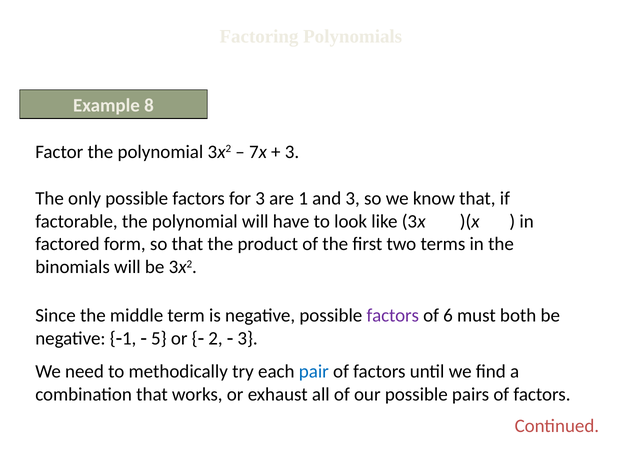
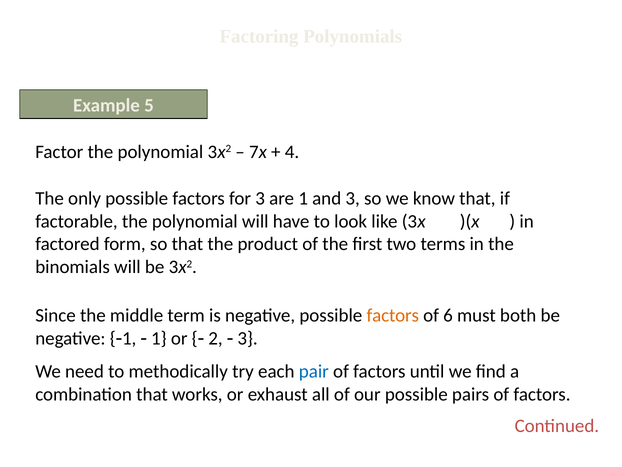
8: 8 -> 5
3 at (292, 152): 3 -> 4
factors at (393, 315) colour: purple -> orange
5 at (159, 338): 5 -> 1
